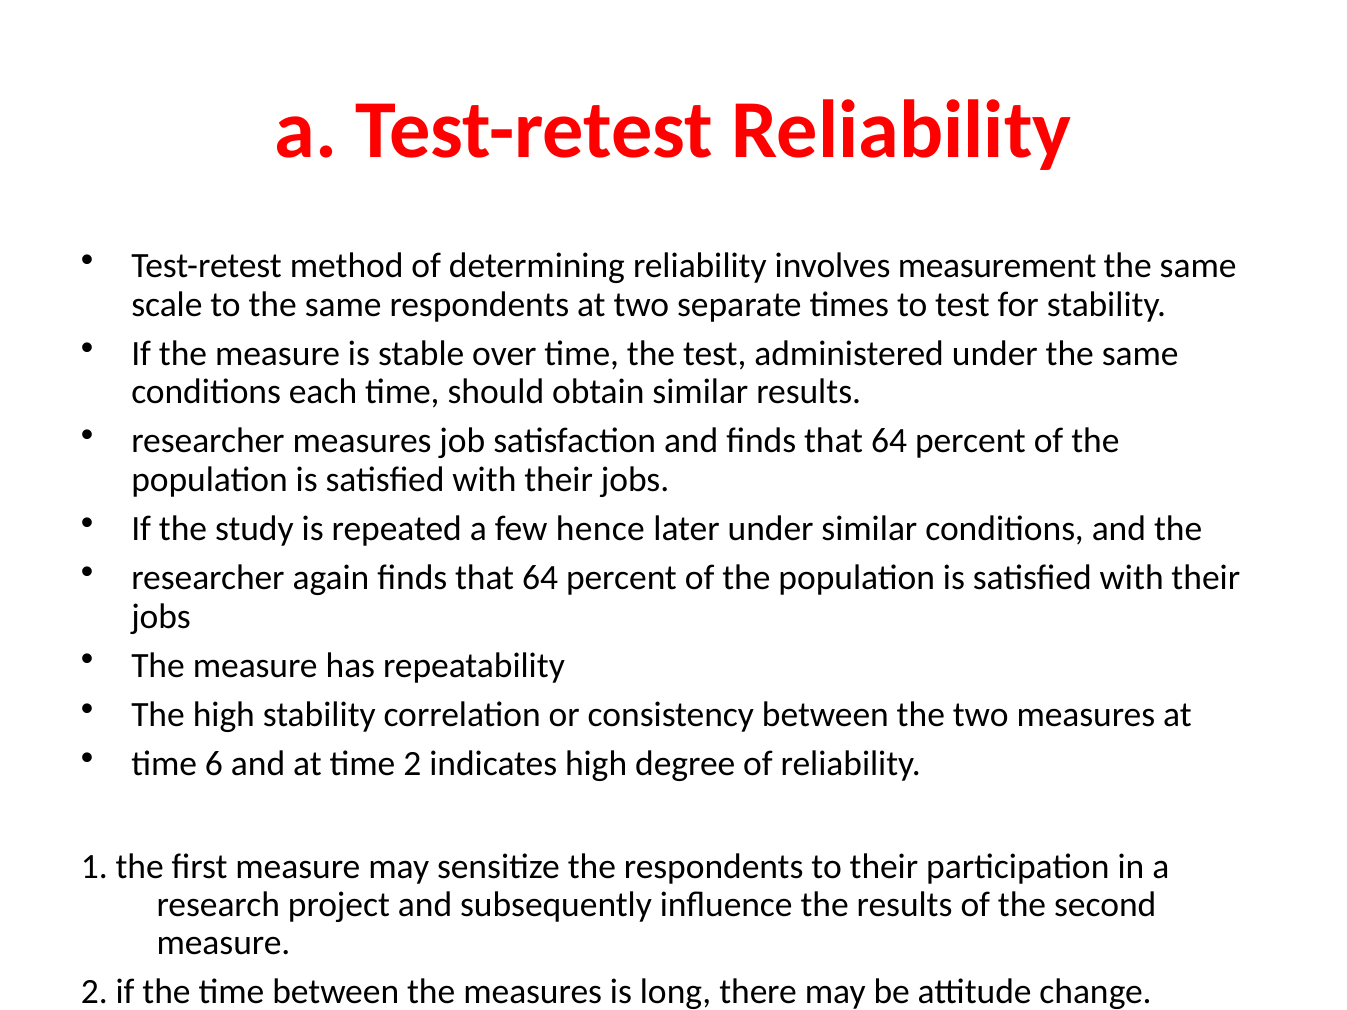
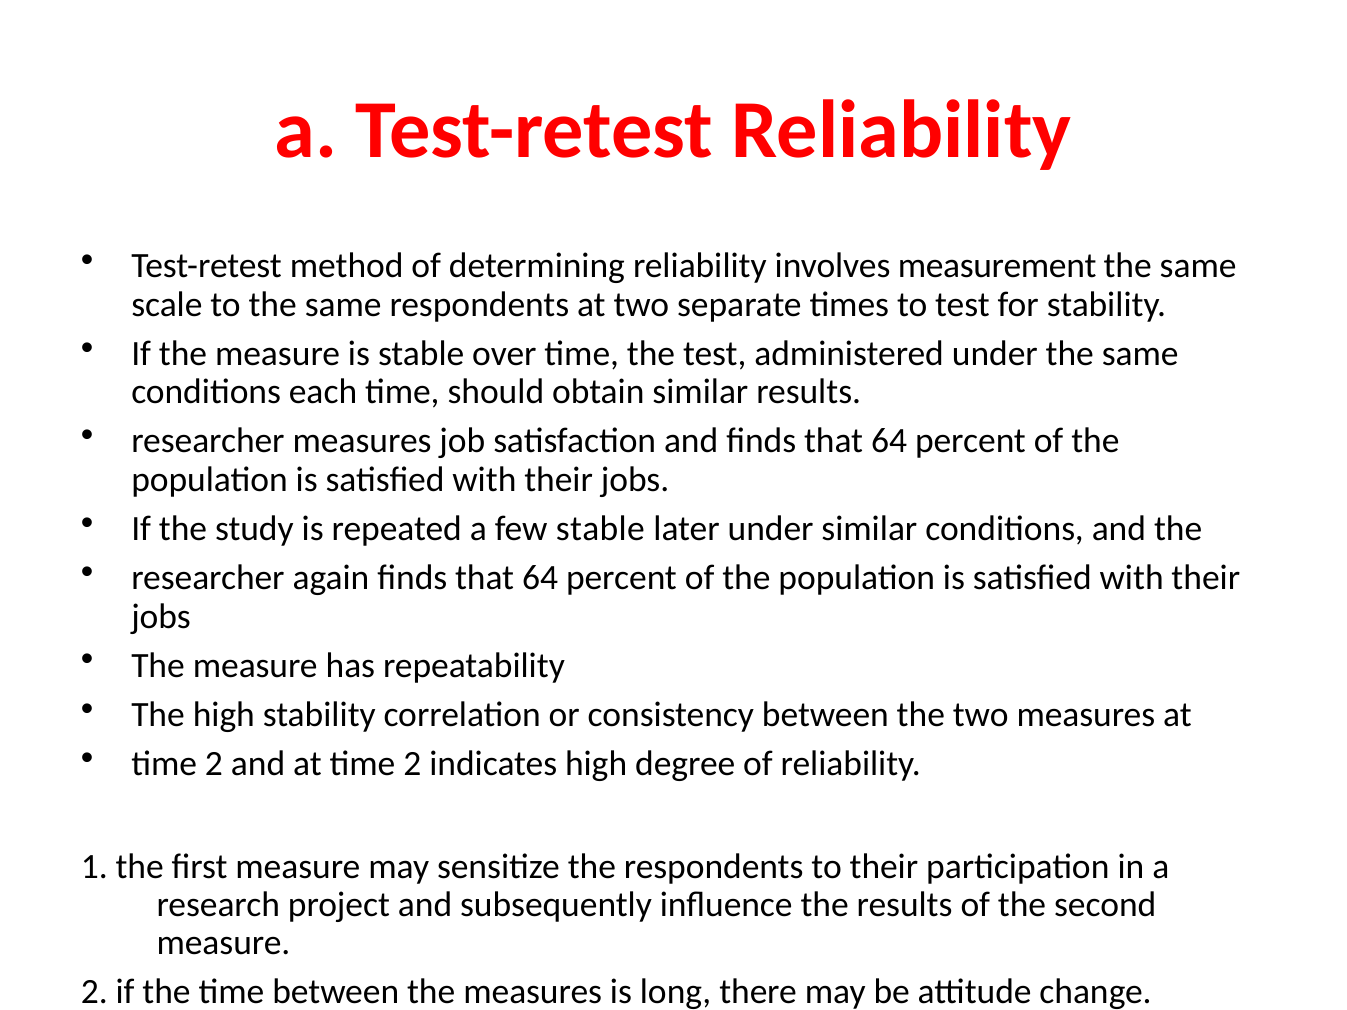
few hence: hence -> stable
6 at (214, 764): 6 -> 2
